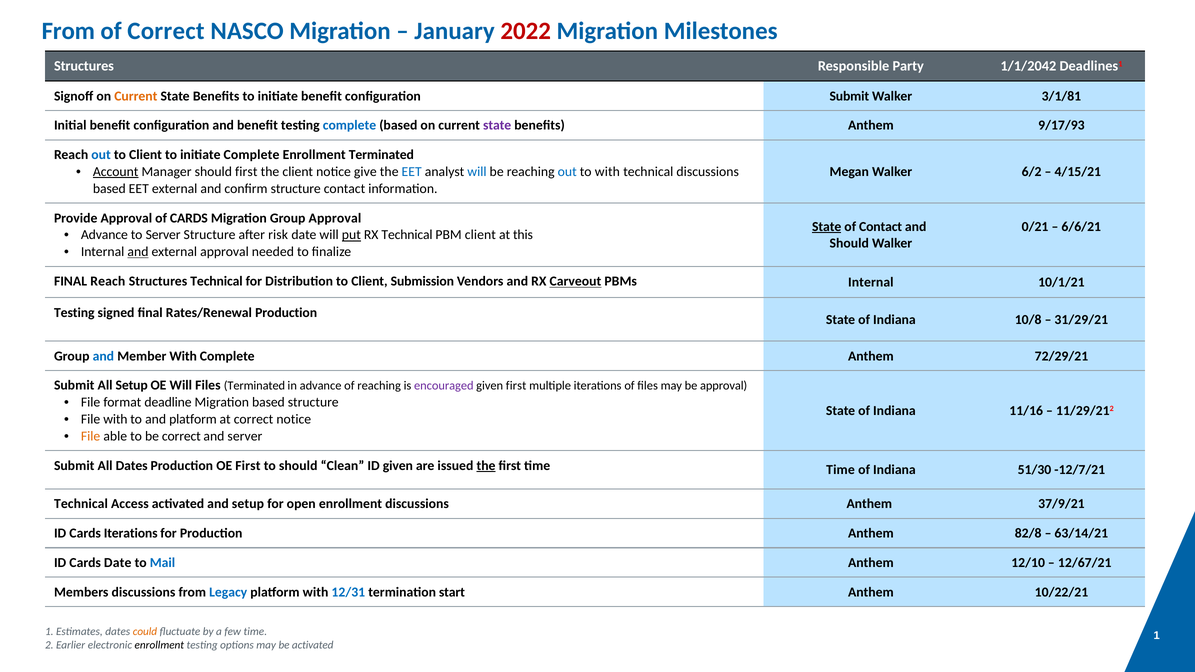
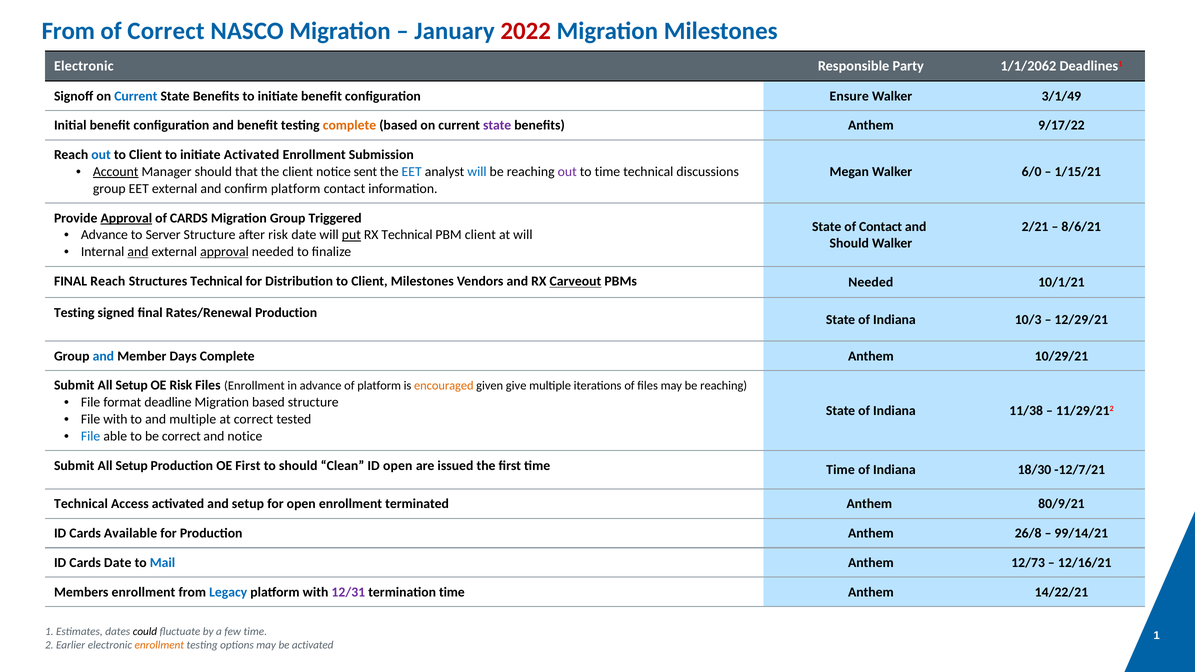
Structures at (84, 66): Structures -> Electronic
1/1/2042: 1/1/2042 -> 1/1/2062
Current at (136, 96) colour: orange -> blue
configuration Submit: Submit -> Ensure
3/1/81: 3/1/81 -> 3/1/49
complete at (349, 125) colour: blue -> orange
9/17/93: 9/17/93 -> 9/17/22
initiate Complete: Complete -> Activated
Enrollment Terminated: Terminated -> Submission
should first: first -> that
give: give -> sent
out at (567, 172) colour: blue -> purple
to with: with -> time
6/2: 6/2 -> 6/0
4/15/21: 4/15/21 -> 1/15/21
based at (109, 189): based -> group
confirm structure: structure -> platform
Approval at (126, 218) underline: none -> present
Group Approval: Approval -> Triggered
State at (827, 227) underline: present -> none
0/21: 0/21 -> 2/21
6/6/21: 6/6/21 -> 8/6/21
at this: this -> will
approval at (225, 252) underline: none -> present
Client Submission: Submission -> Milestones
PBMs Internal: Internal -> Needed
10/8: 10/8 -> 10/3
31/29/21: 31/29/21 -> 12/29/21
Member With: With -> Days
72/29/21: 72/29/21 -> 10/29/21
OE Will: Will -> Risk
Files Terminated: Terminated -> Enrollment
of reaching: reaching -> platform
encouraged colour: purple -> orange
given first: first -> give
may be approval: approval -> reaching
11/16: 11/16 -> 11/38
and platform: platform -> multiple
correct notice: notice -> tested
File at (91, 436) colour: orange -> blue
and server: server -> notice
Dates at (132, 466): Dates -> Setup
ID given: given -> open
the at (486, 466) underline: present -> none
51/30: 51/30 -> 18/30
enrollment discussions: discussions -> terminated
37/9/21: 37/9/21 -> 80/9/21
Cards Iterations: Iterations -> Available
82/8: 82/8 -> 26/8
63/14/21: 63/14/21 -> 99/14/21
12/10: 12/10 -> 12/73
12/67/21: 12/67/21 -> 12/16/21
Members discussions: discussions -> enrollment
12/31 colour: blue -> purple
termination start: start -> time
10/22/21: 10/22/21 -> 14/22/21
could colour: orange -> black
enrollment at (159, 645) colour: black -> orange
